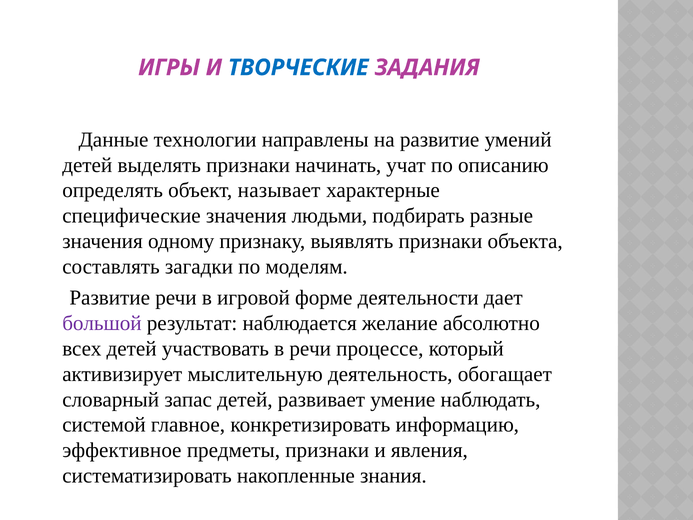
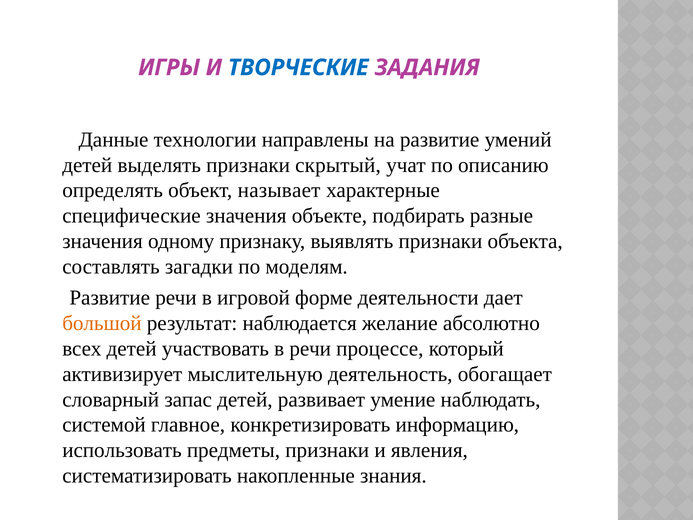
начинать: начинать -> скрытый
людьми: людьми -> объекте
большой colour: purple -> orange
эффективное: эффективное -> использовать
